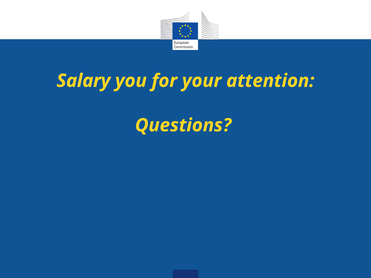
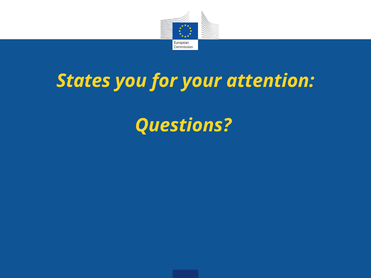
Salary: Salary -> States
